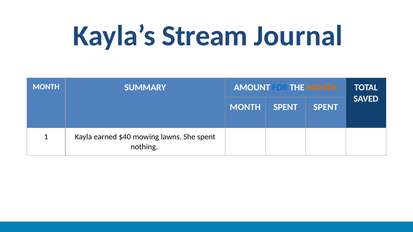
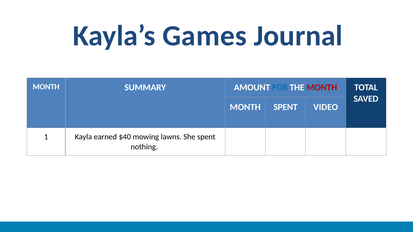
Stream: Stream -> Games
MONTH at (322, 88) colour: orange -> red
SPENT SPENT: SPENT -> VIDEO
